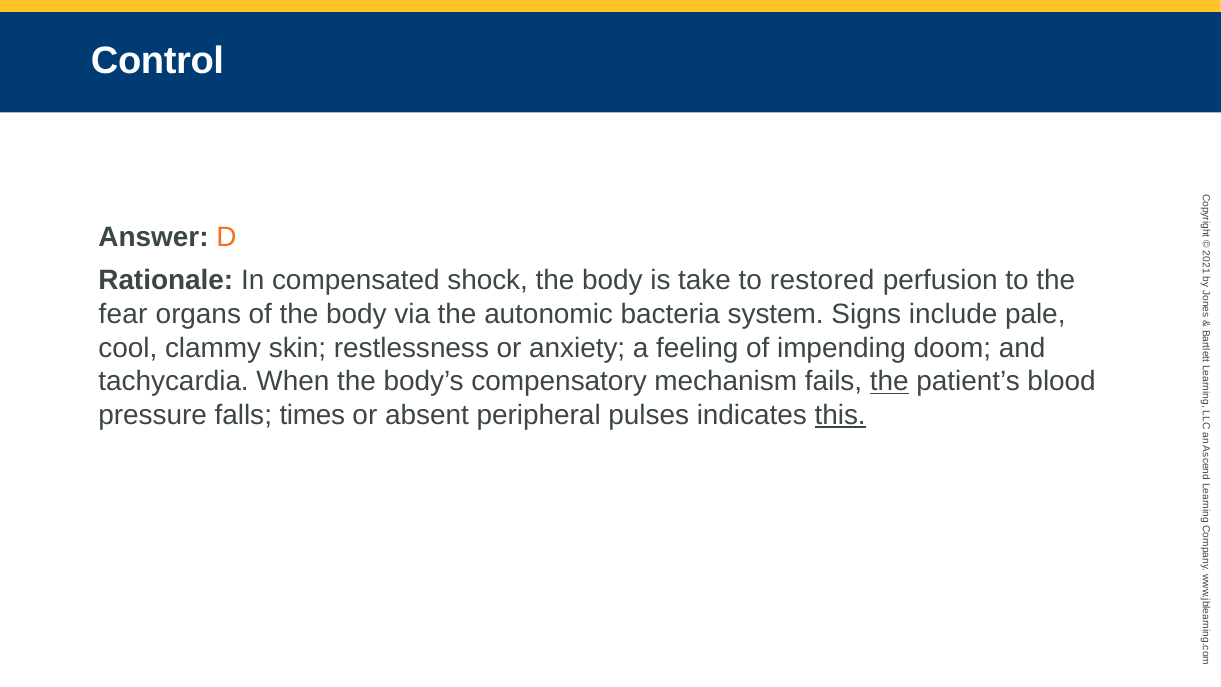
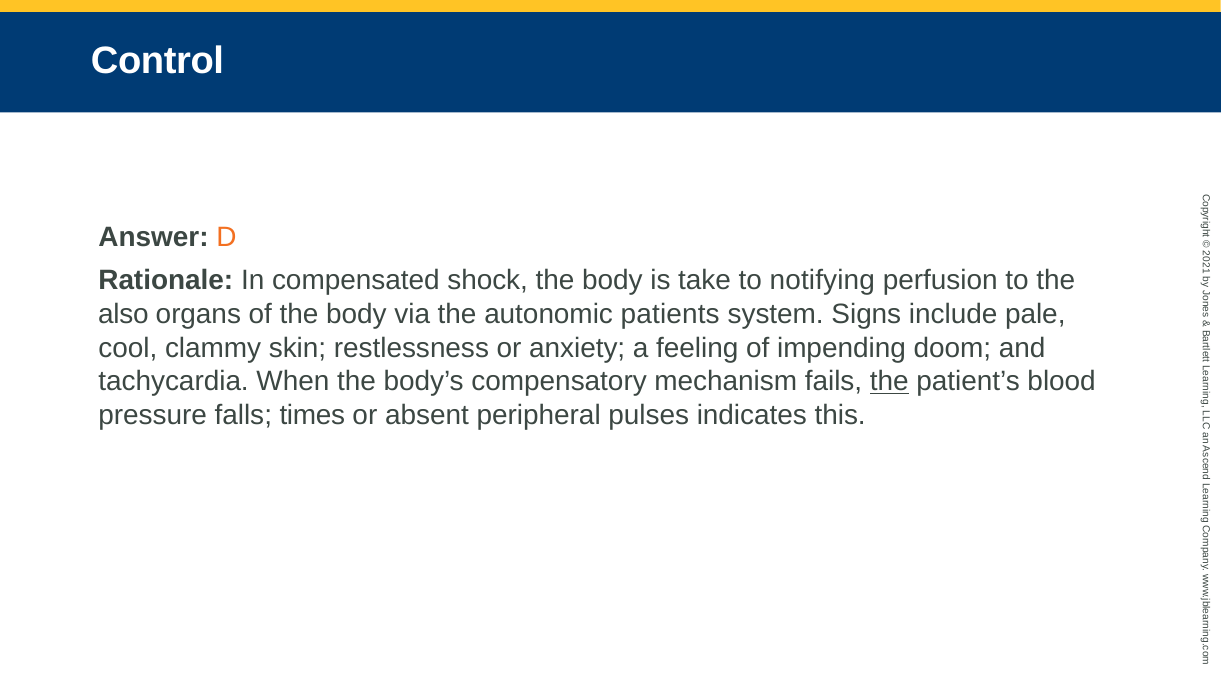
restored: restored -> notifying
fear: fear -> also
bacteria: bacteria -> patients
this underline: present -> none
